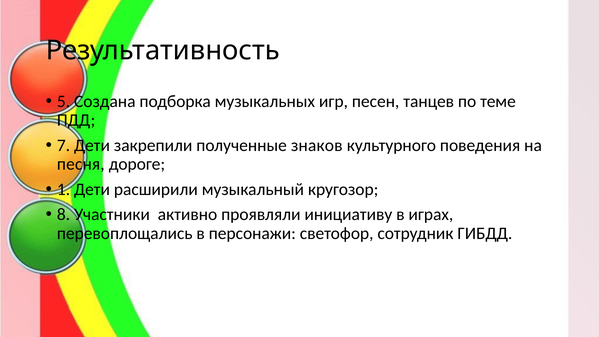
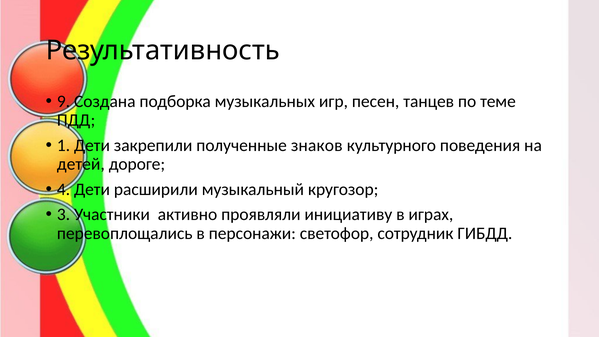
5: 5 -> 9
7: 7 -> 1
песня: песня -> детей
1: 1 -> 4
8: 8 -> 3
